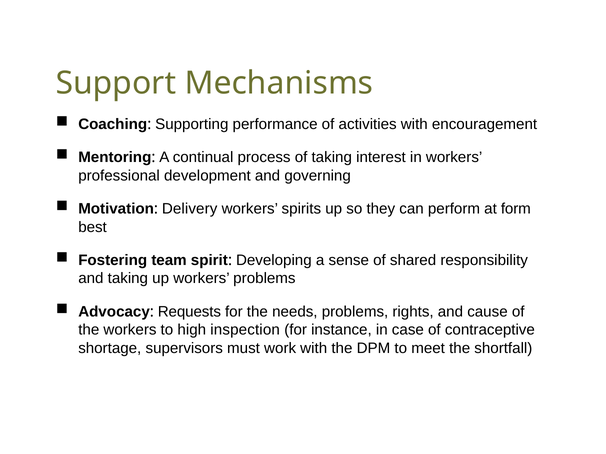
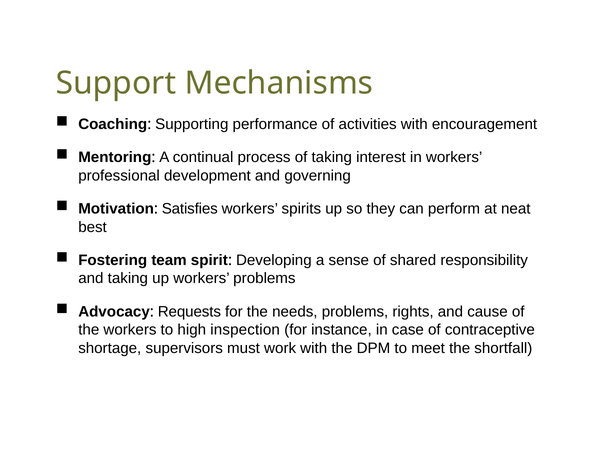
Delivery: Delivery -> Satisfies
form: form -> neat
